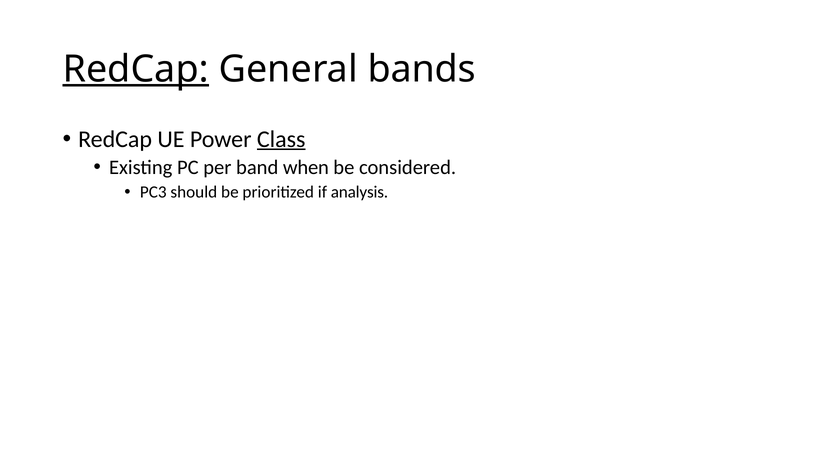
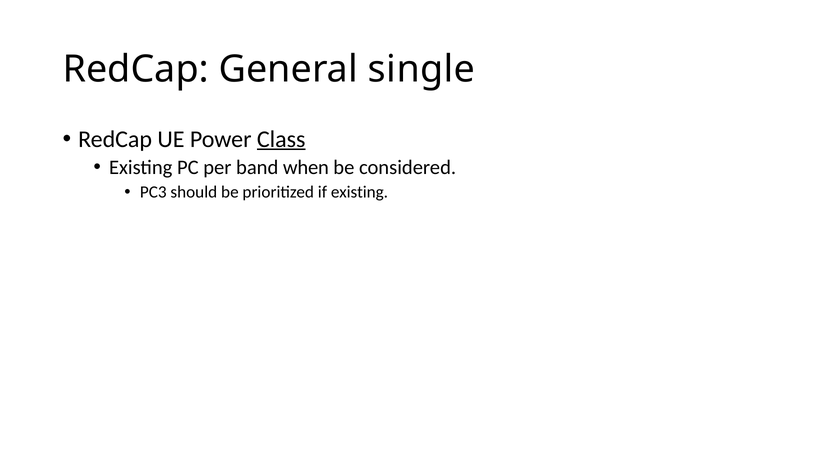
RedCap at (136, 69) underline: present -> none
bands: bands -> single
if analysis: analysis -> existing
